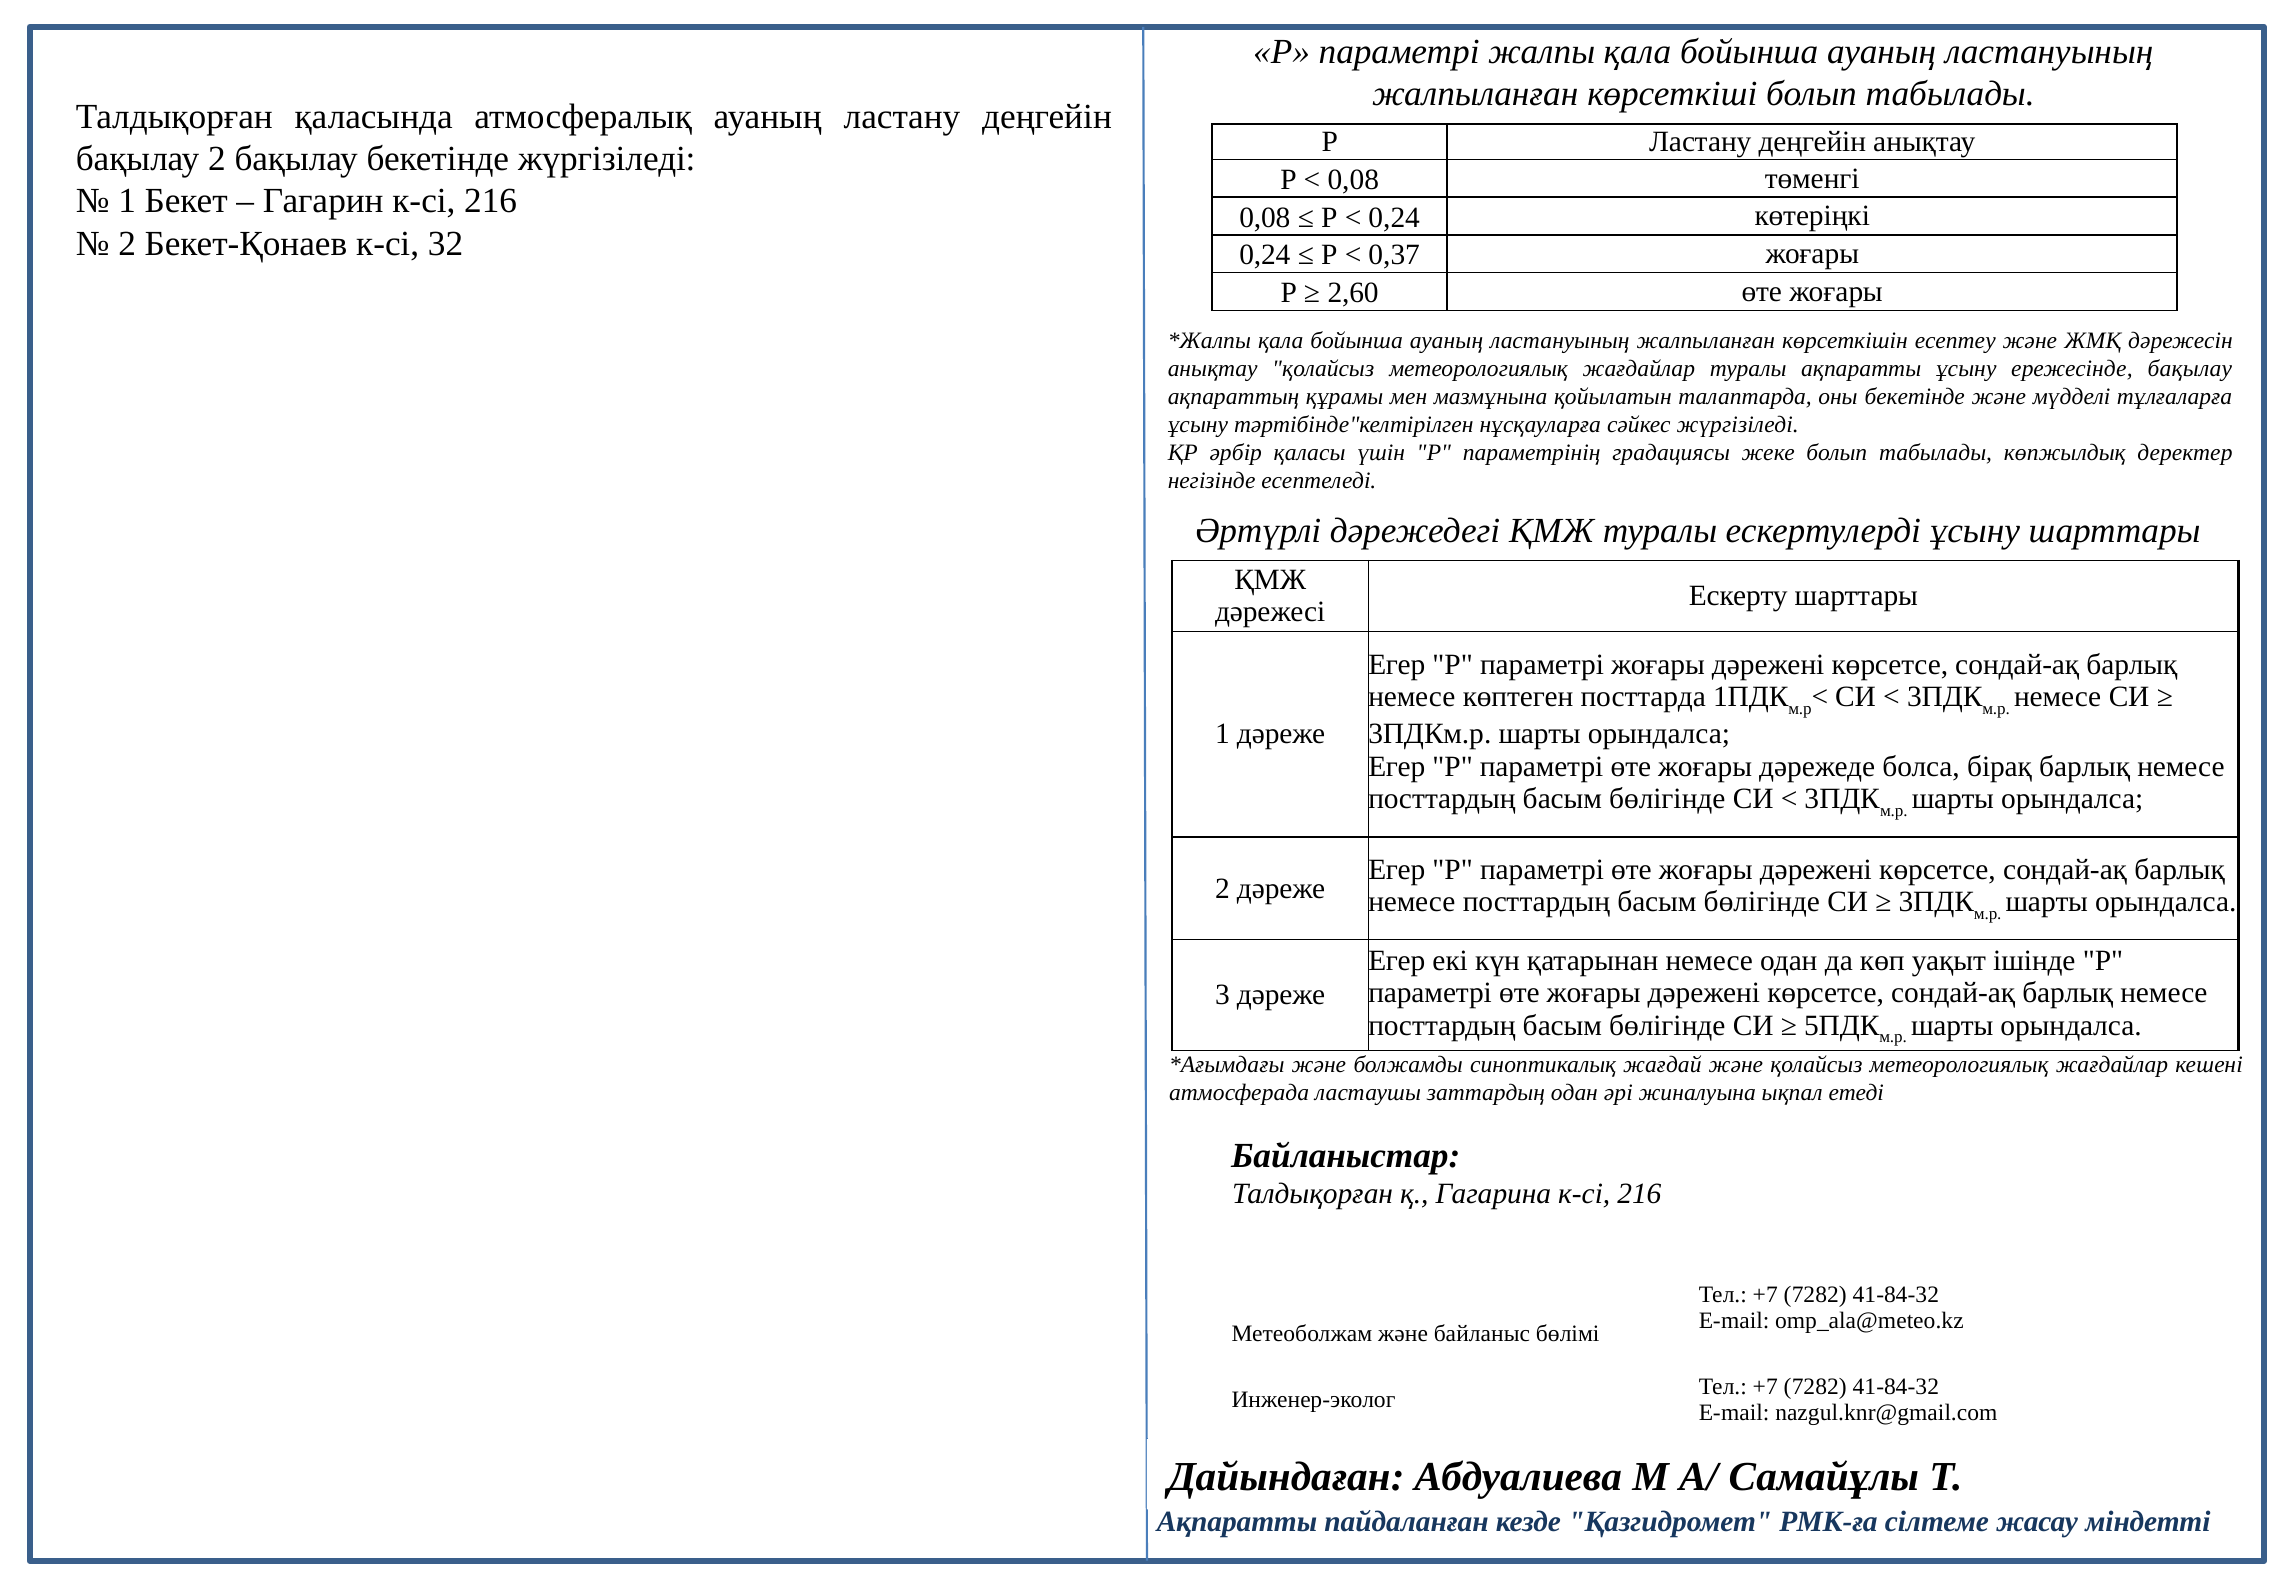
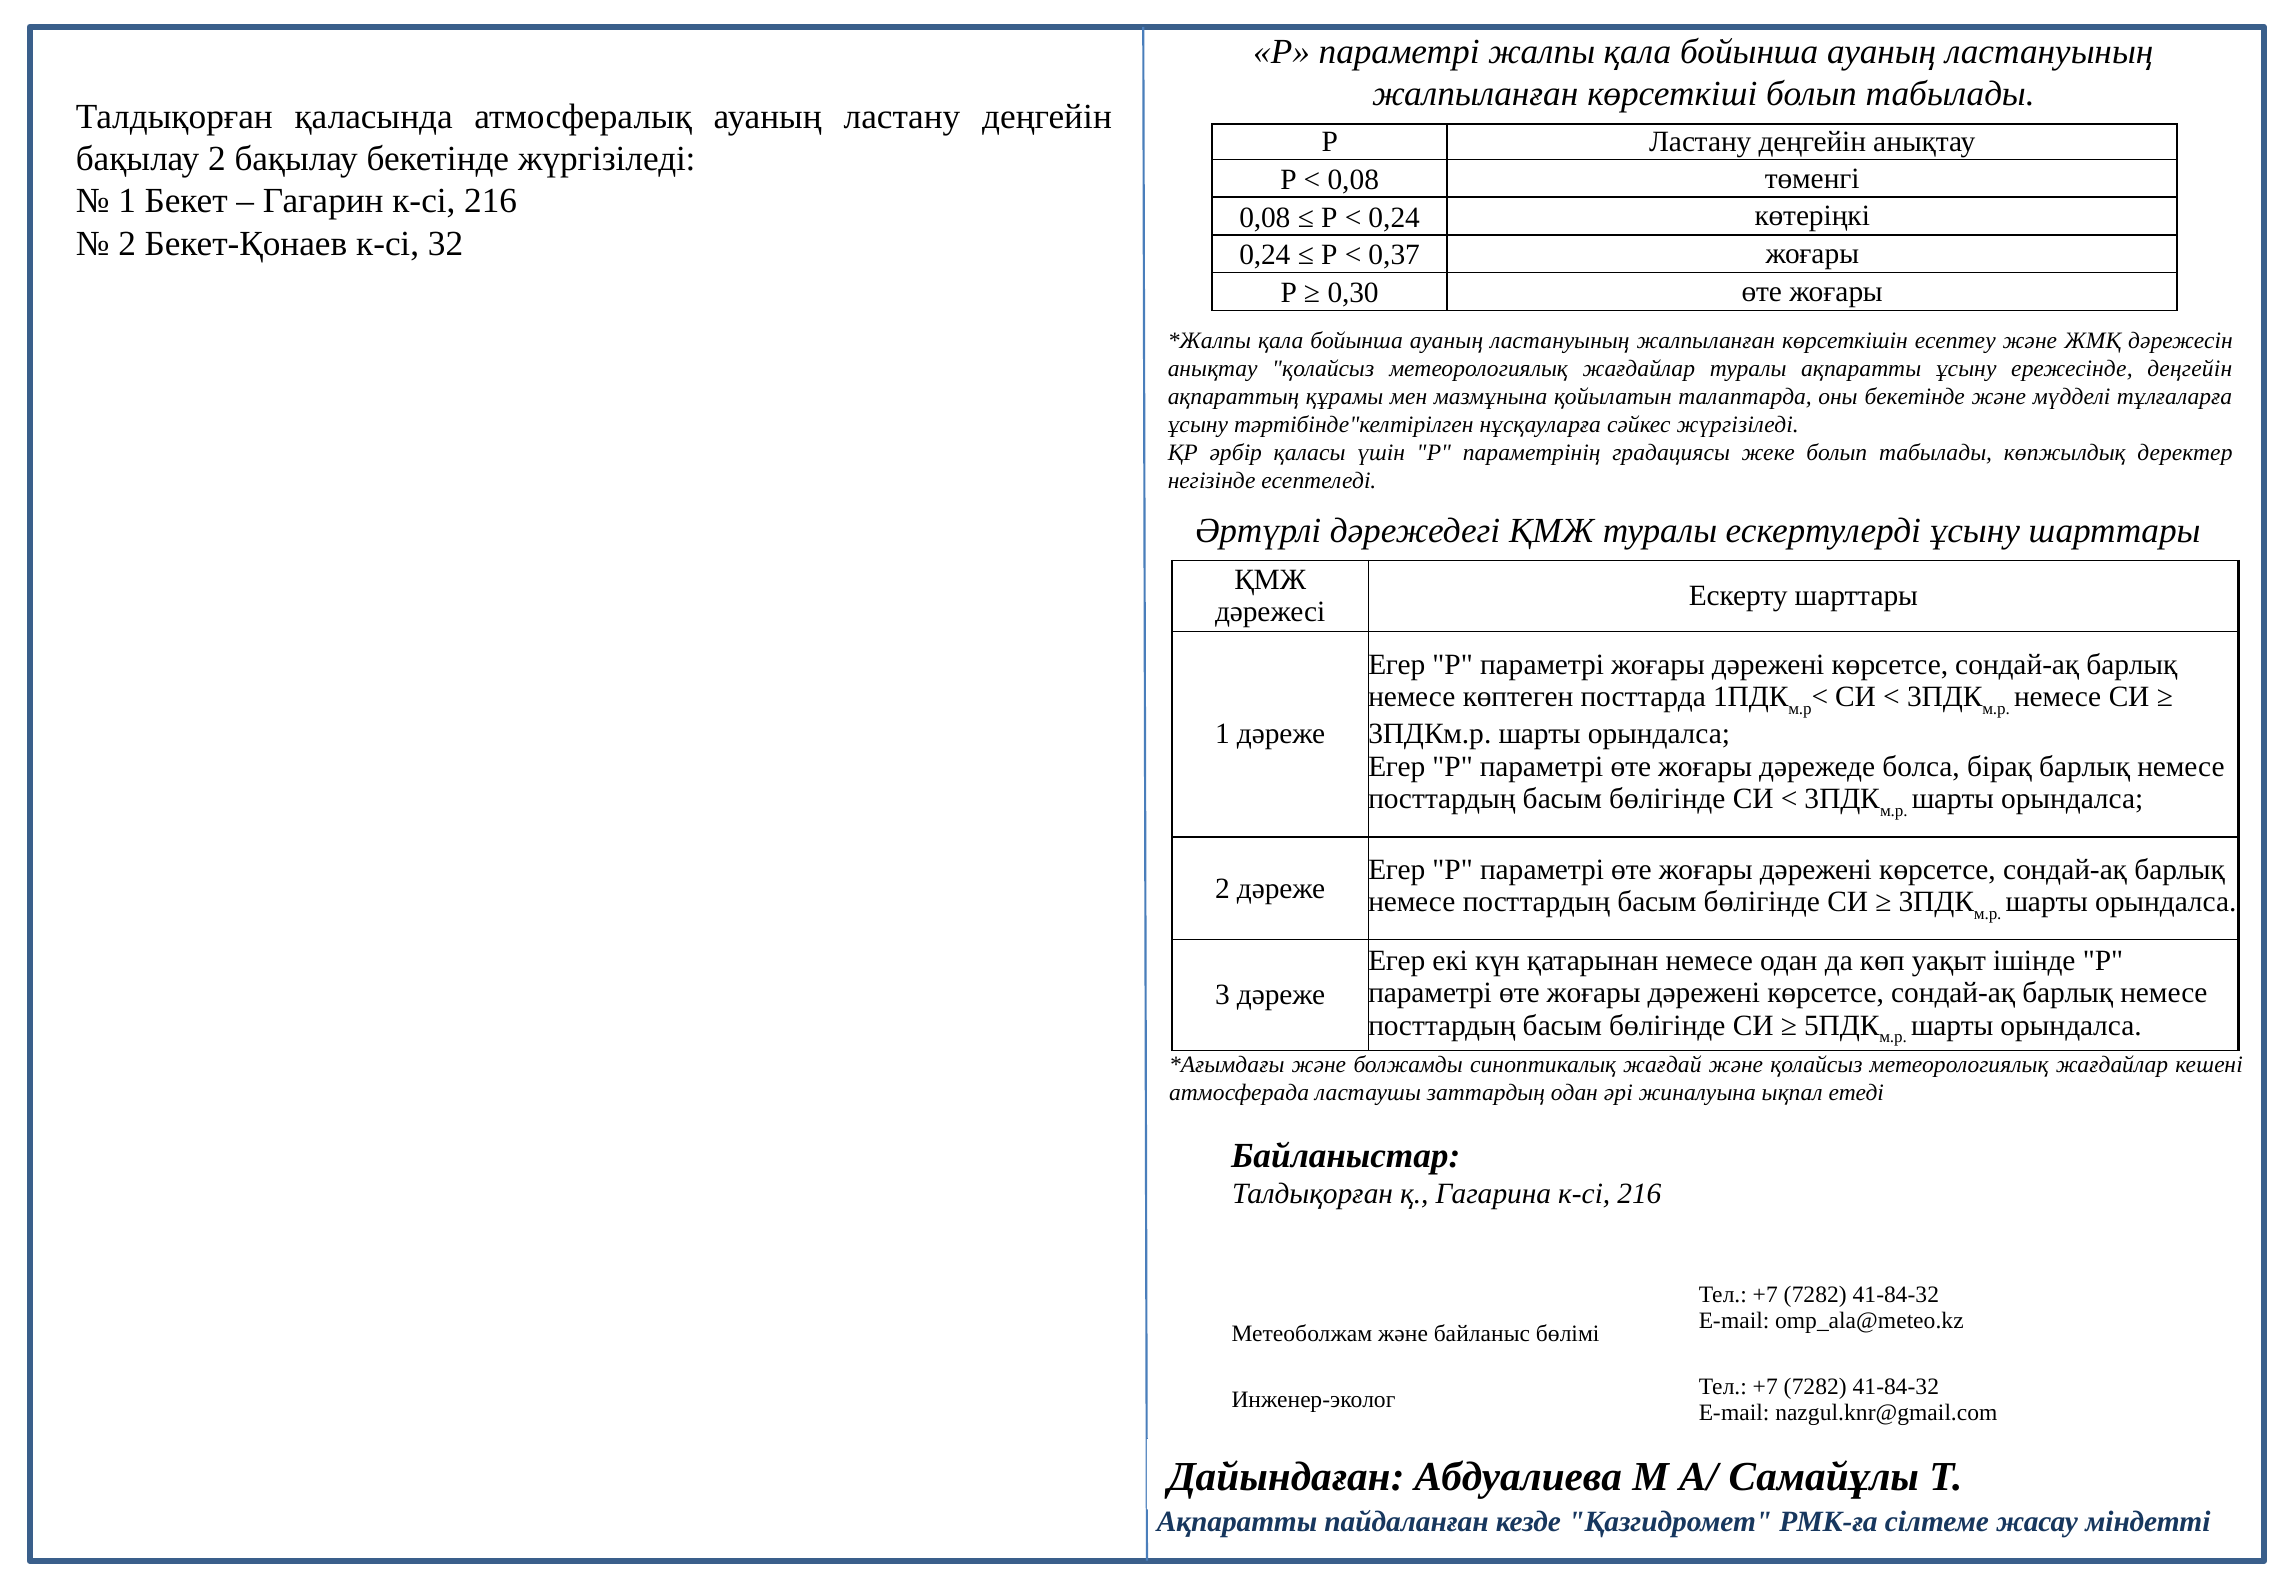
2,60: 2,60 -> 0,30
ережесінде бақылау: бақылау -> деңгейін
